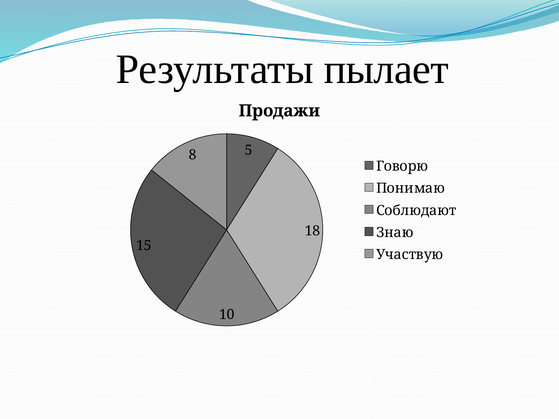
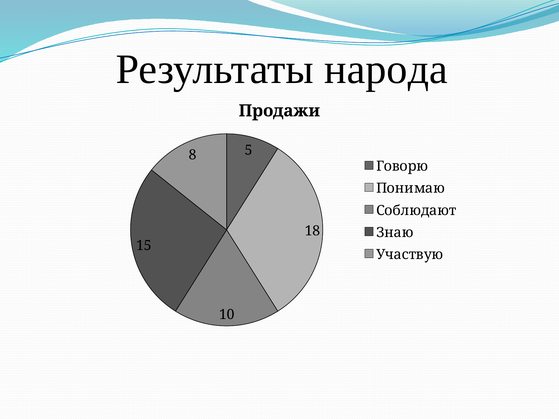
пылает: пылает -> народа
